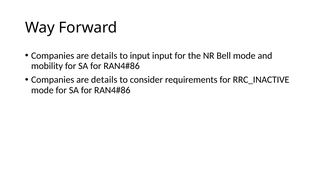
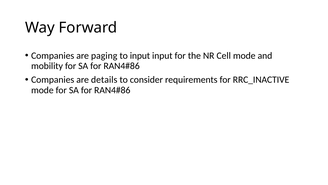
details at (104, 55): details -> paging
Bell: Bell -> Cell
